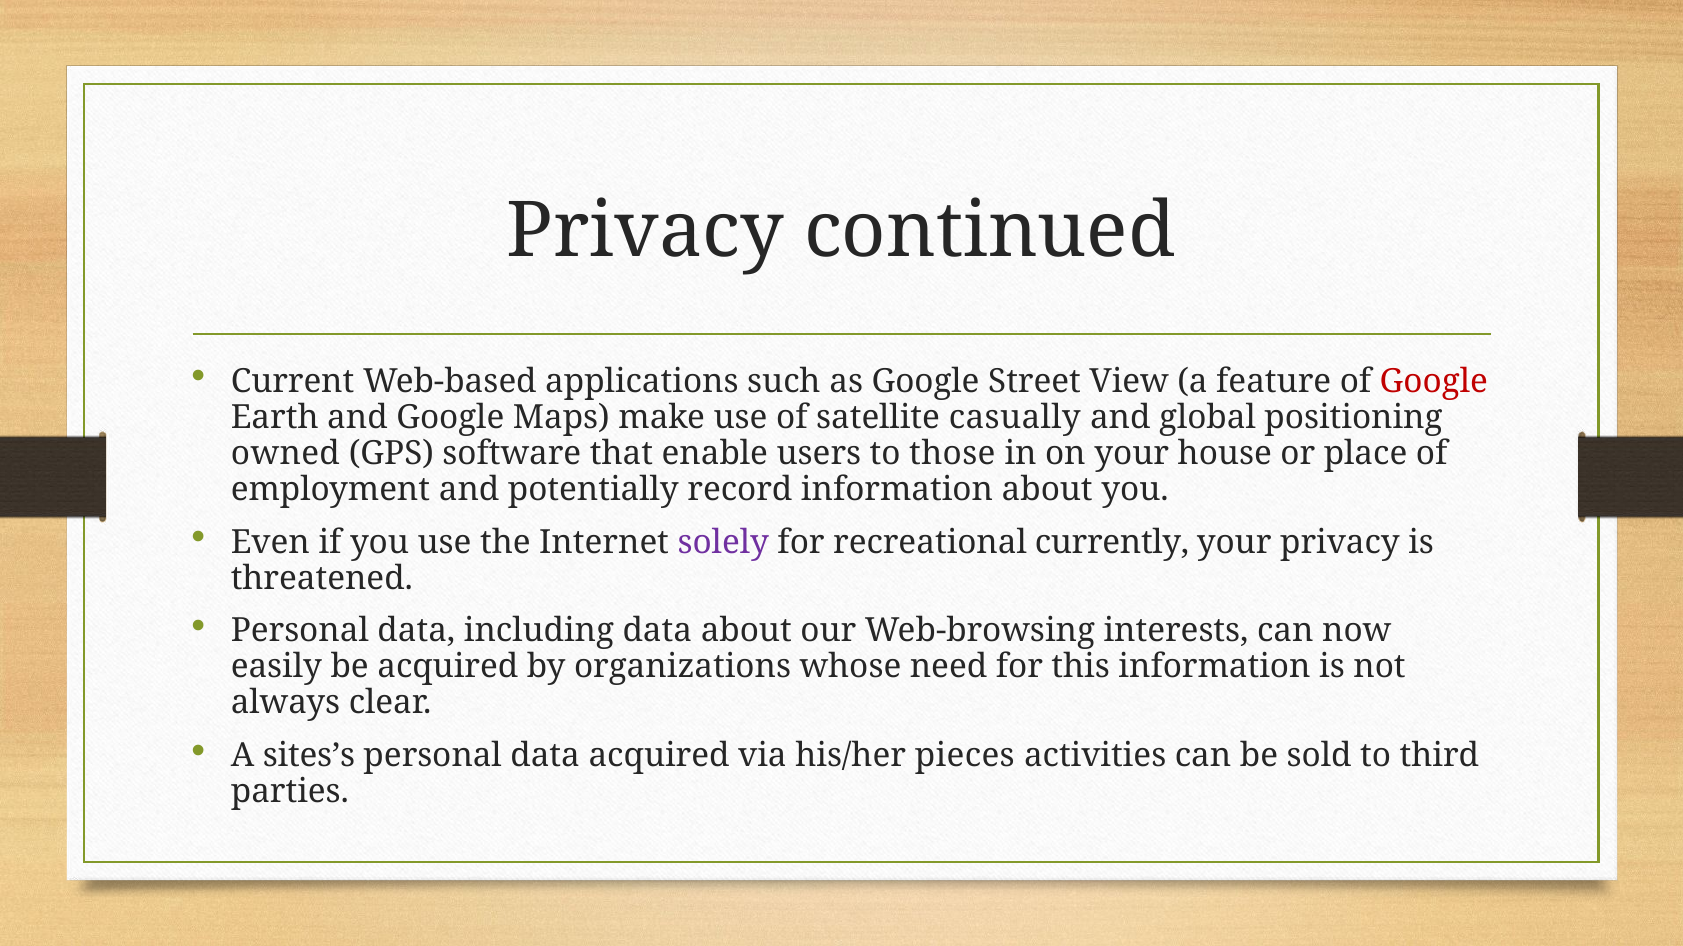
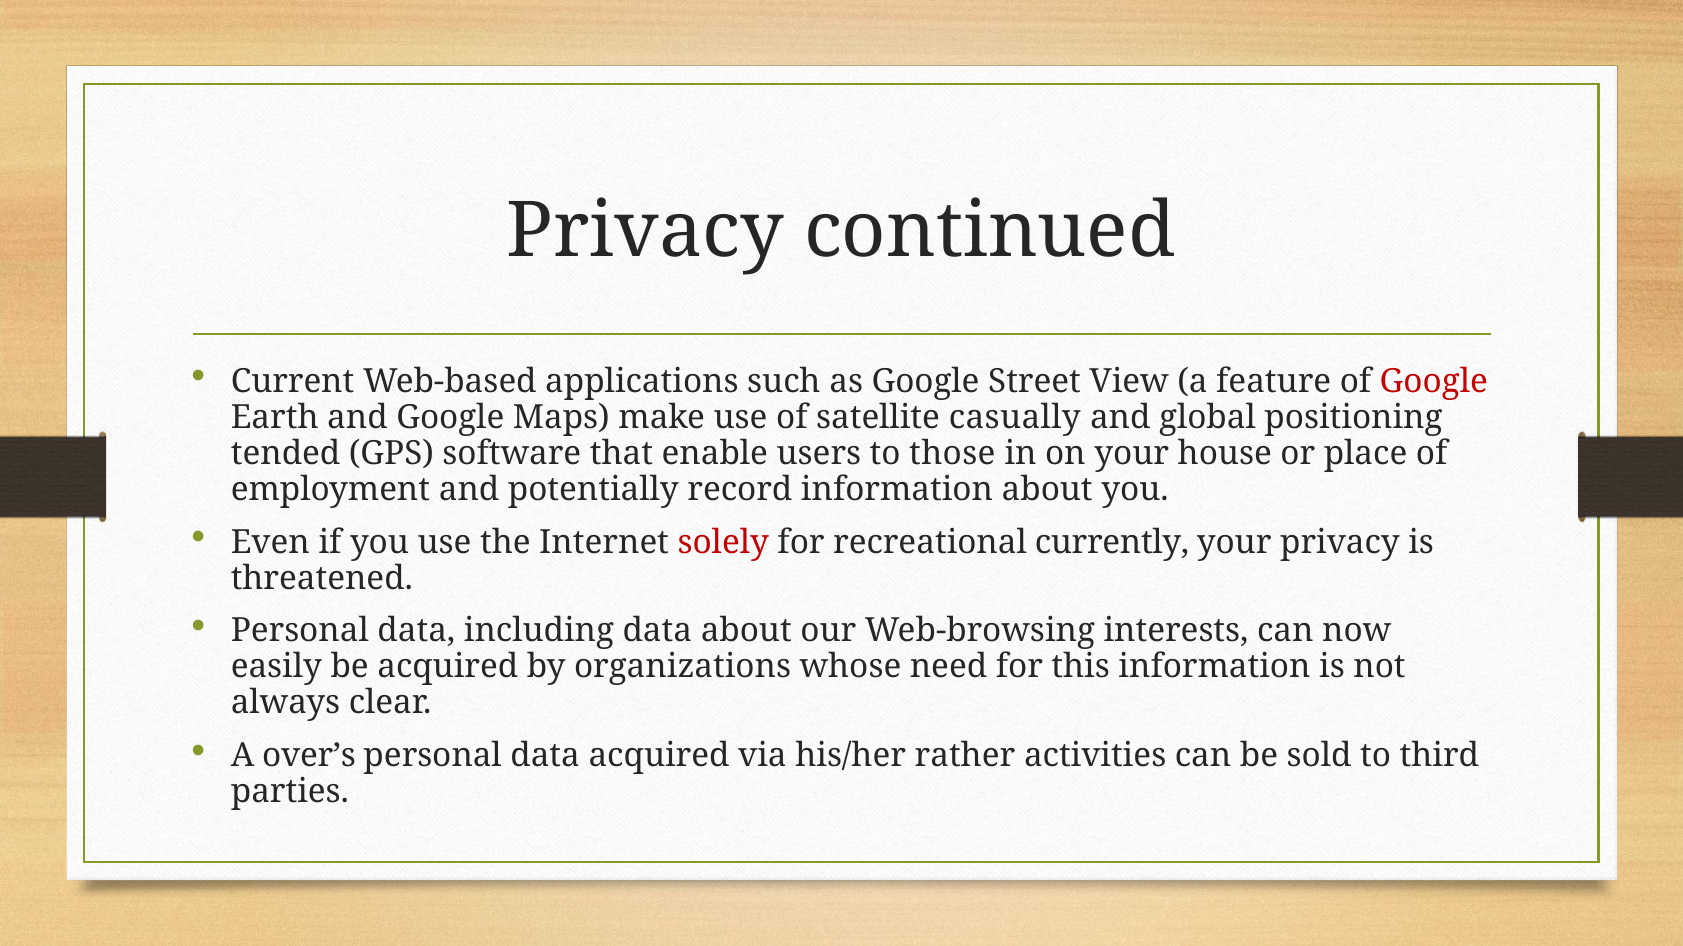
owned: owned -> tended
solely colour: purple -> red
sites’s: sites’s -> over’s
pieces: pieces -> rather
